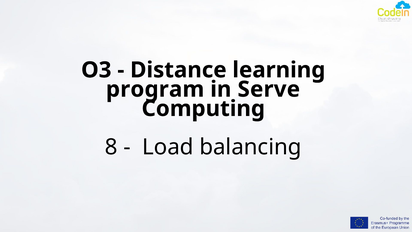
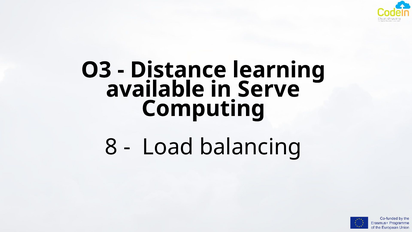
program: program -> available
